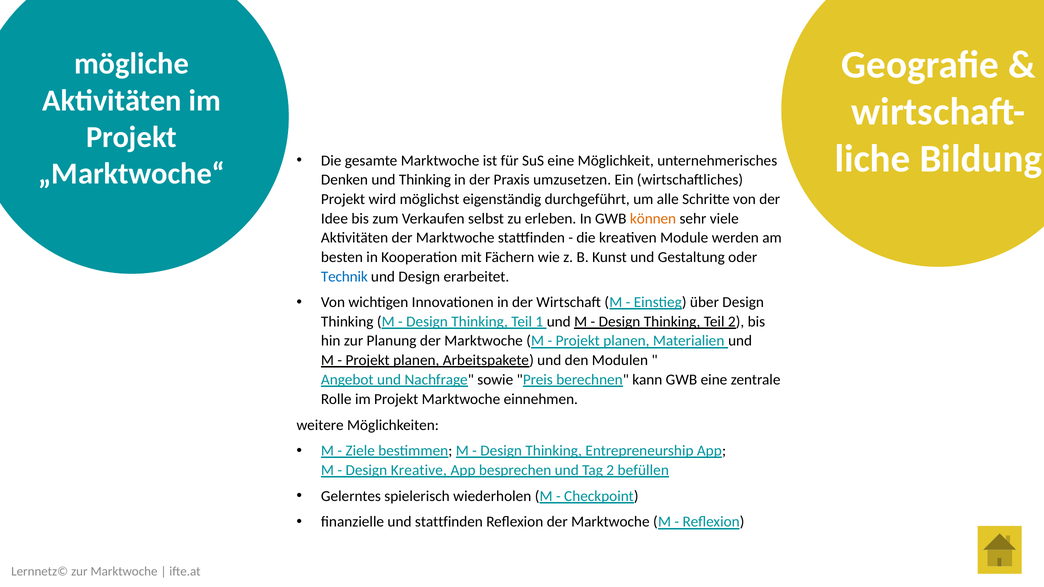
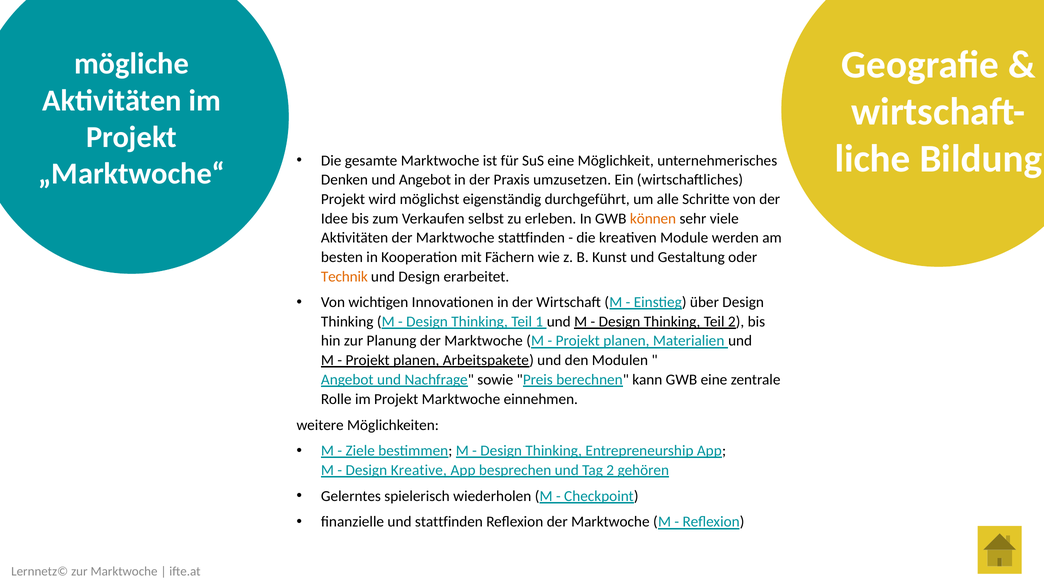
und Thinking: Thinking -> Angebot
Technik colour: blue -> orange
befüllen: befüllen -> gehören
